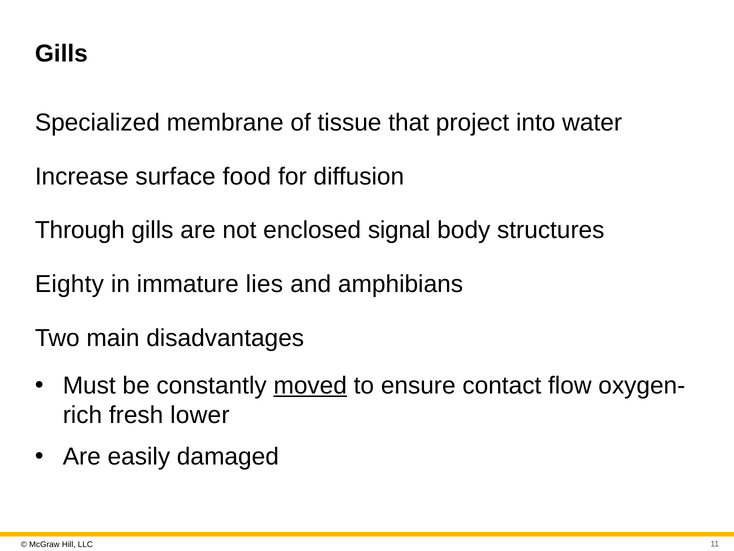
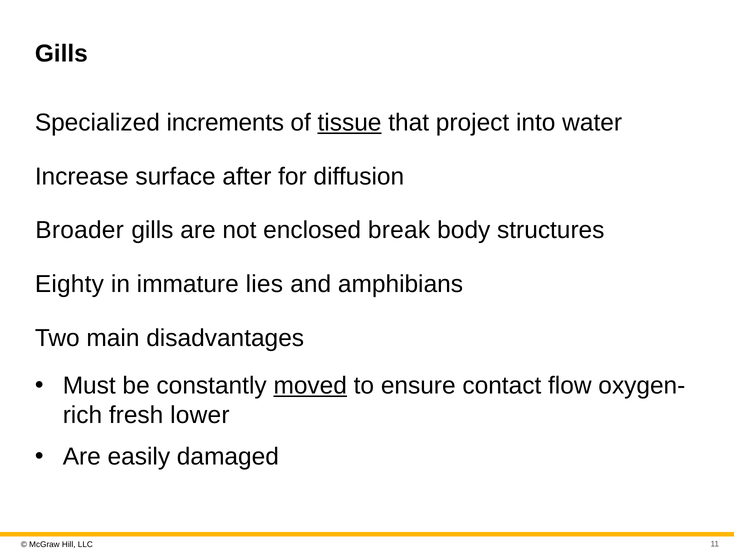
membrane: membrane -> increments
tissue underline: none -> present
food: food -> after
Through: Through -> Broader
signal: signal -> break
